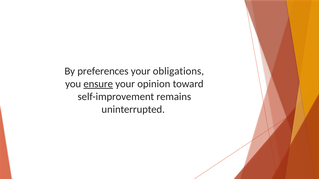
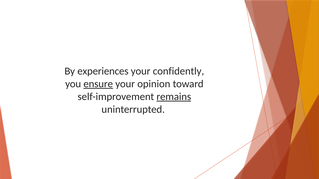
preferences: preferences -> experiences
obligations: obligations -> confidently
remains underline: none -> present
